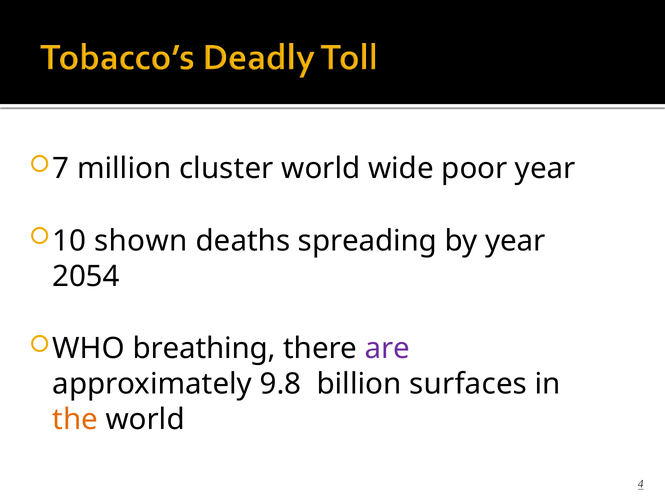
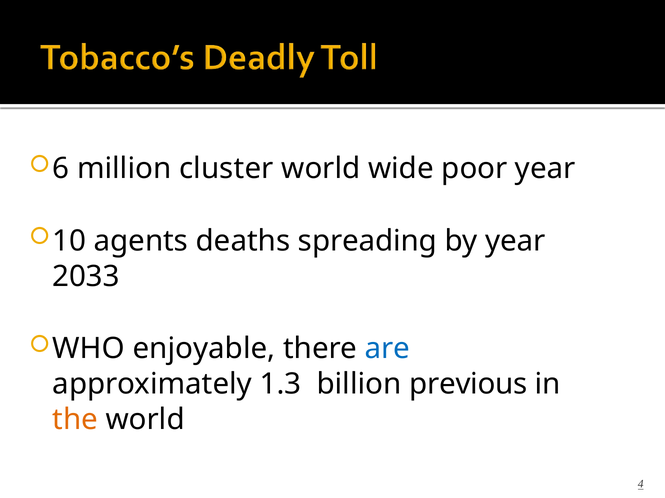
7: 7 -> 6
shown: shown -> agents
2054: 2054 -> 2033
breathing: breathing -> enjoyable
are colour: purple -> blue
9.8: 9.8 -> 1.3
surfaces: surfaces -> previous
